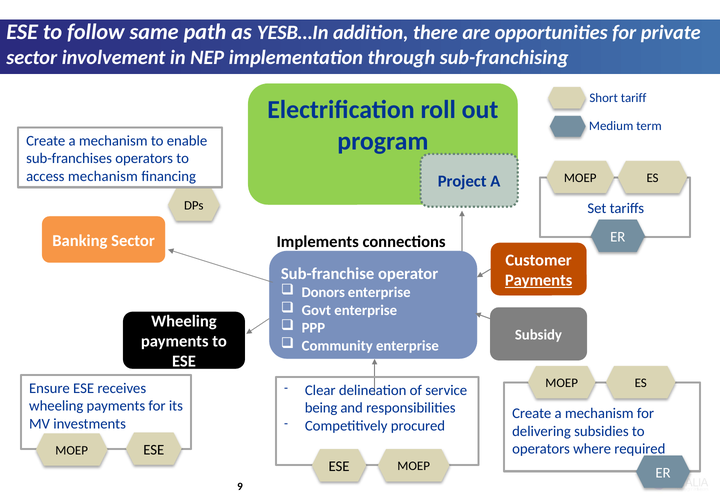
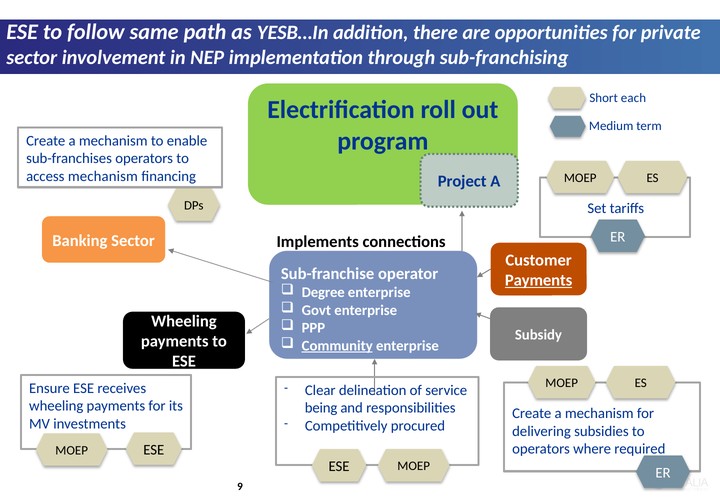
tariff: tariff -> each
Donors: Donors -> Degree
Community underline: none -> present
